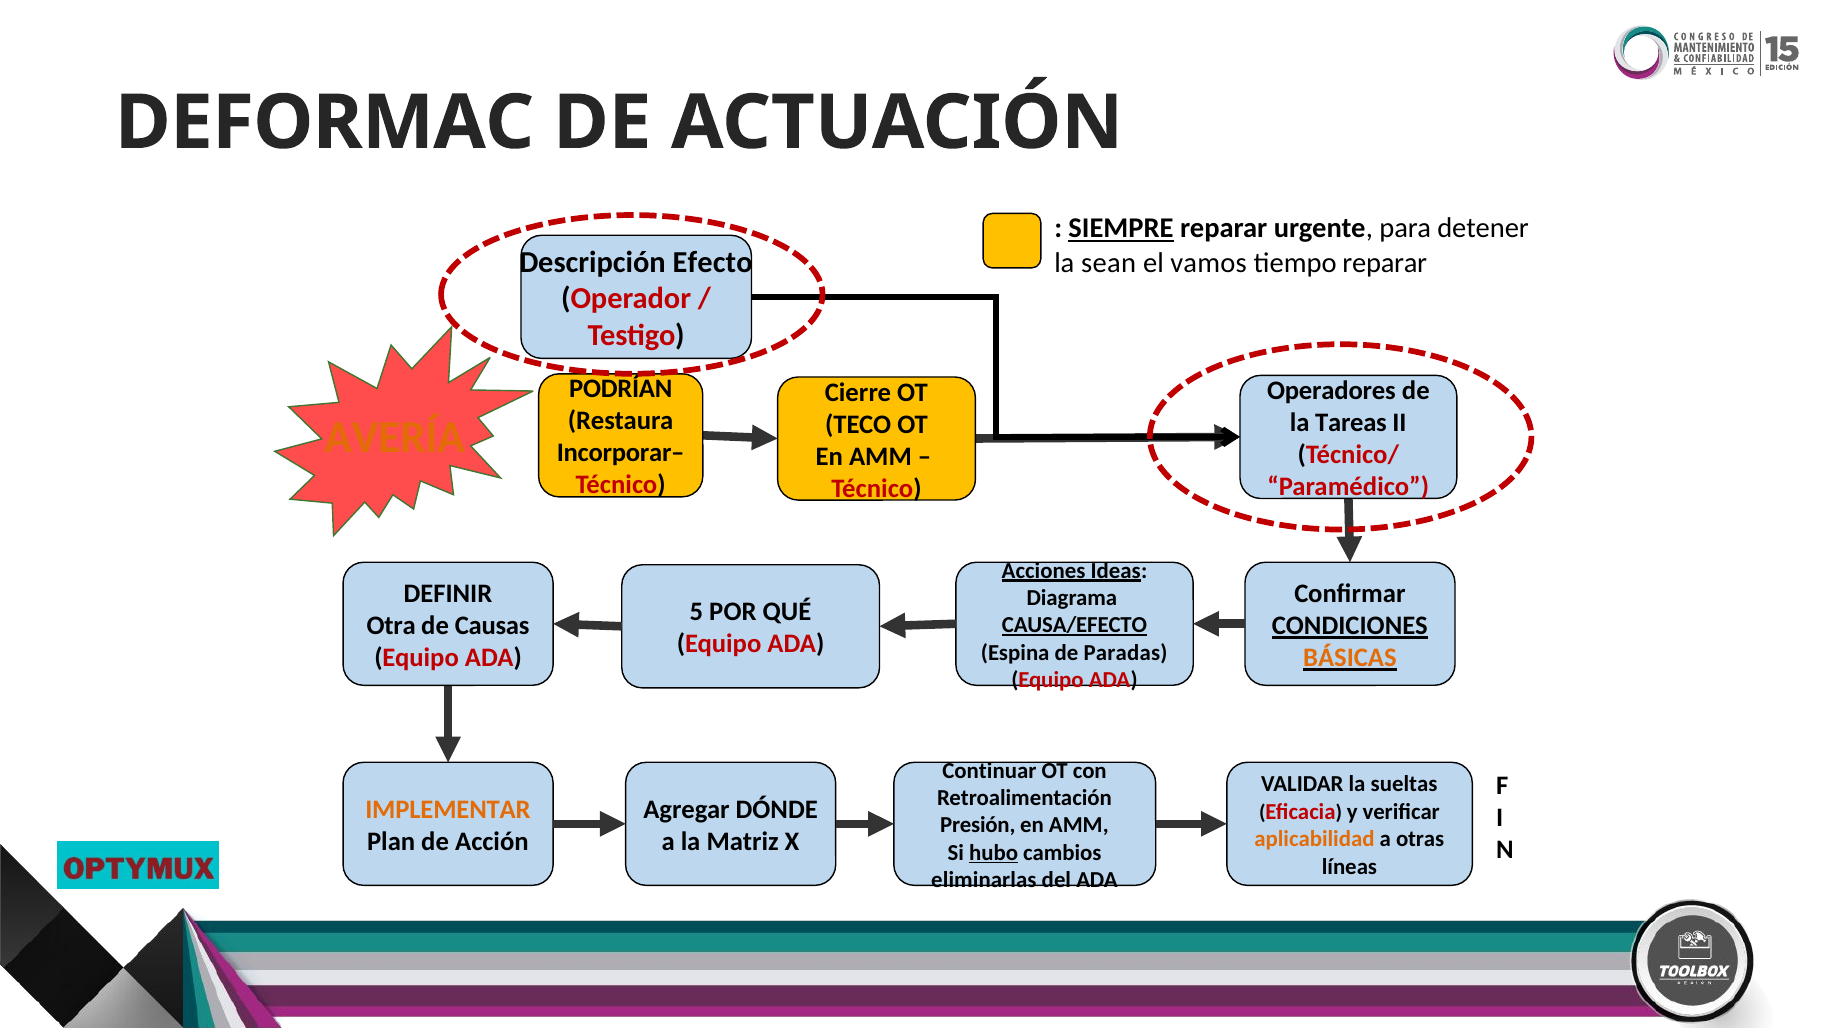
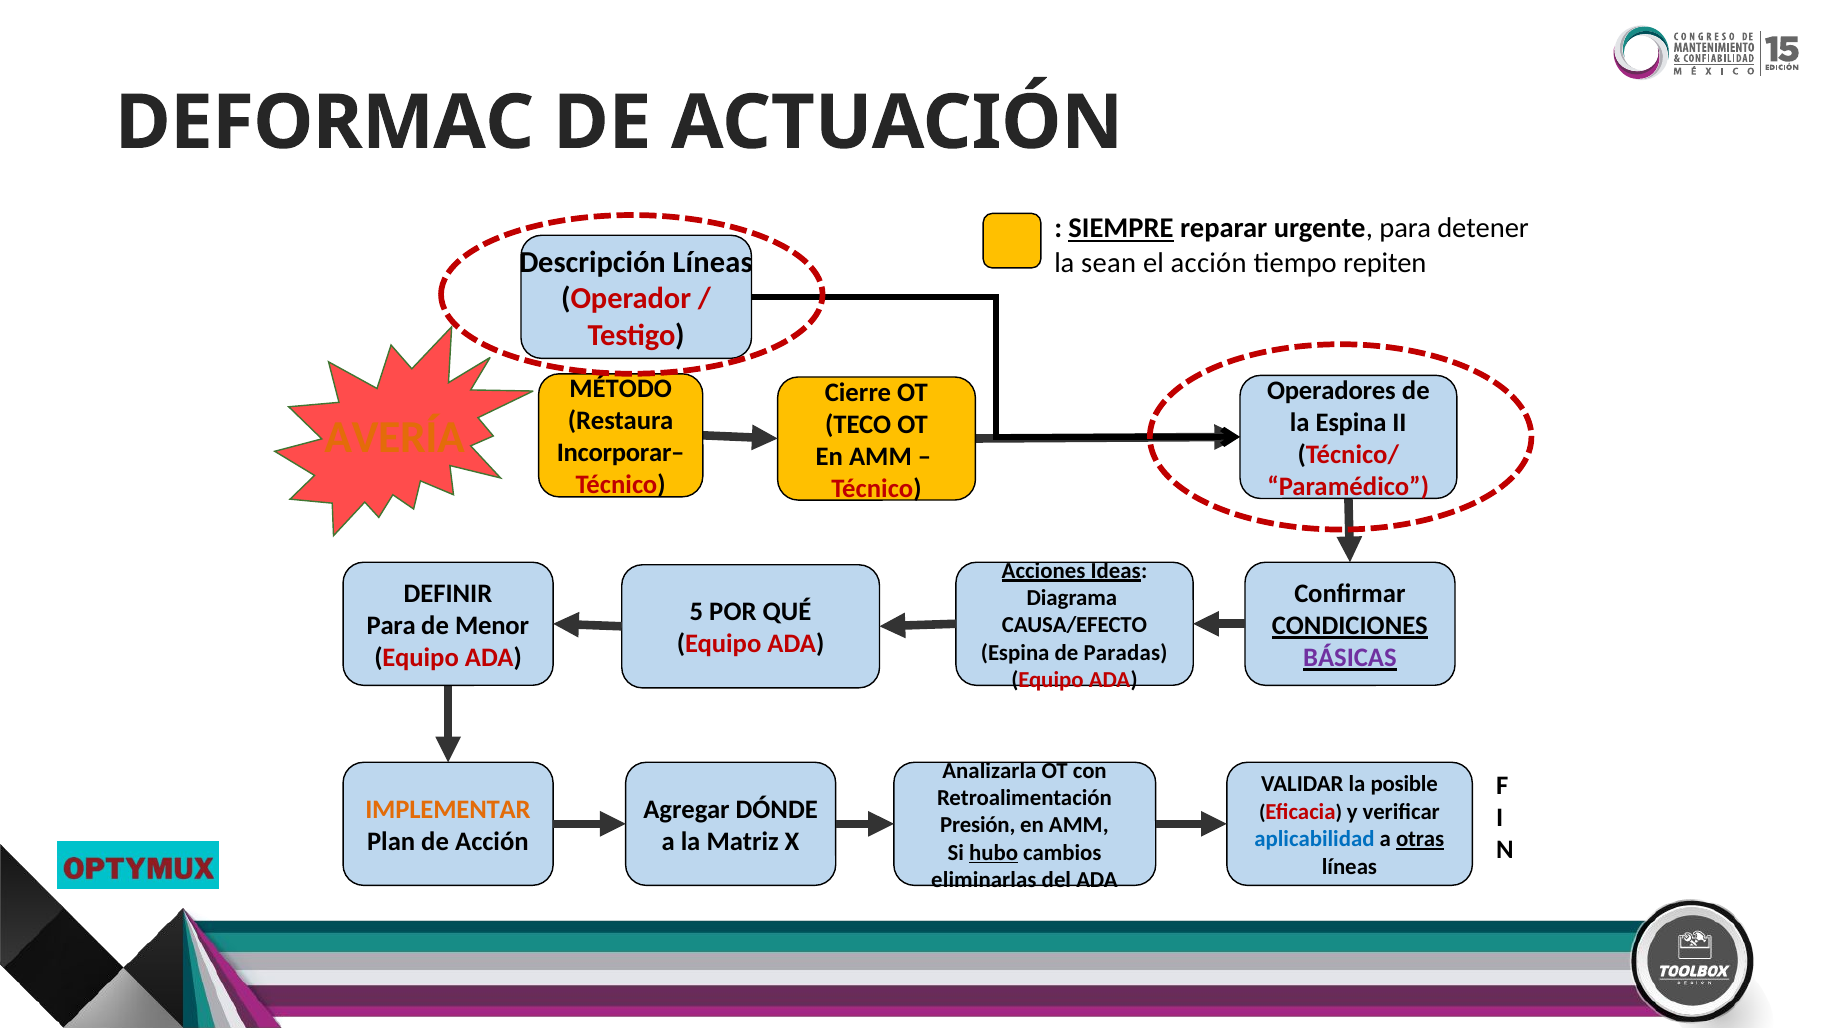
Descripción Efecto: Efecto -> Líneas
el vamos: vamos -> acción
tiempo reparar: reparar -> repiten
PODRÍAN: PODRÍAN -> MÉTODO
la Tareas: Tareas -> Espina
Otra at (391, 626): Otra -> Para
Causas: Causas -> Menor
CAUSA/EFECTO underline: present -> none
BÁSICAS colour: orange -> purple
Continuar: Continuar -> Analizarla
sueltas: sueltas -> posible
aplicabilidad colour: orange -> blue
otras underline: none -> present
